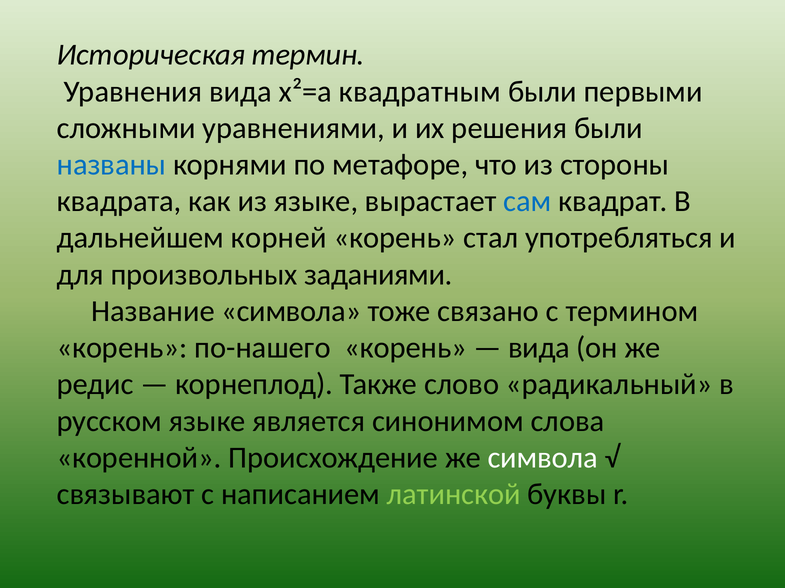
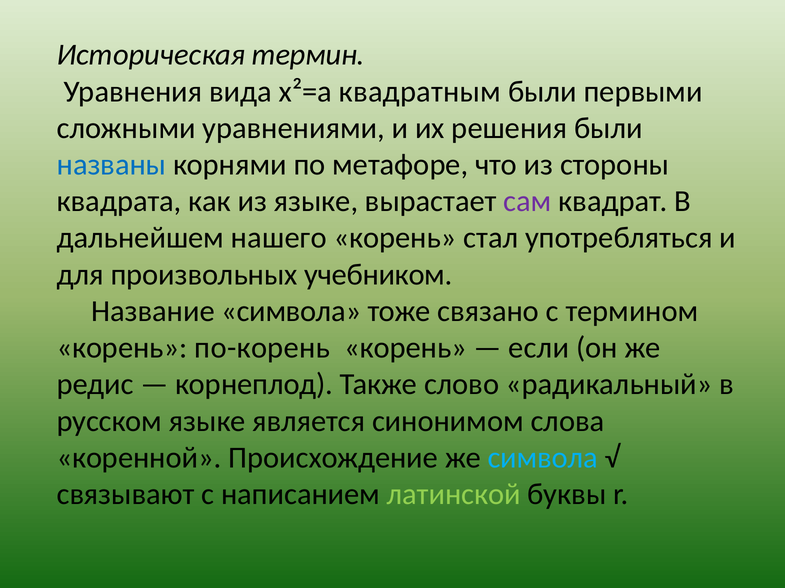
сам colour: blue -> purple
корней: корней -> нашего
заданиями: заданиями -> учебником
по-нашего: по-нашего -> по-корень
вида at (539, 348): вида -> если
символа at (543, 458) colour: white -> light blue
